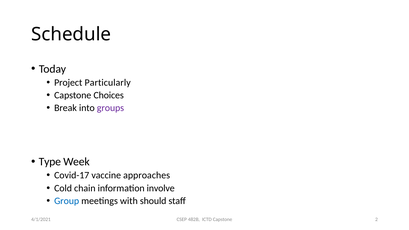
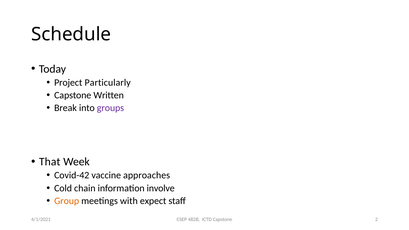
Choices: Choices -> Written
Type: Type -> That
Covid-17: Covid-17 -> Covid-42
Group colour: blue -> orange
should: should -> expect
